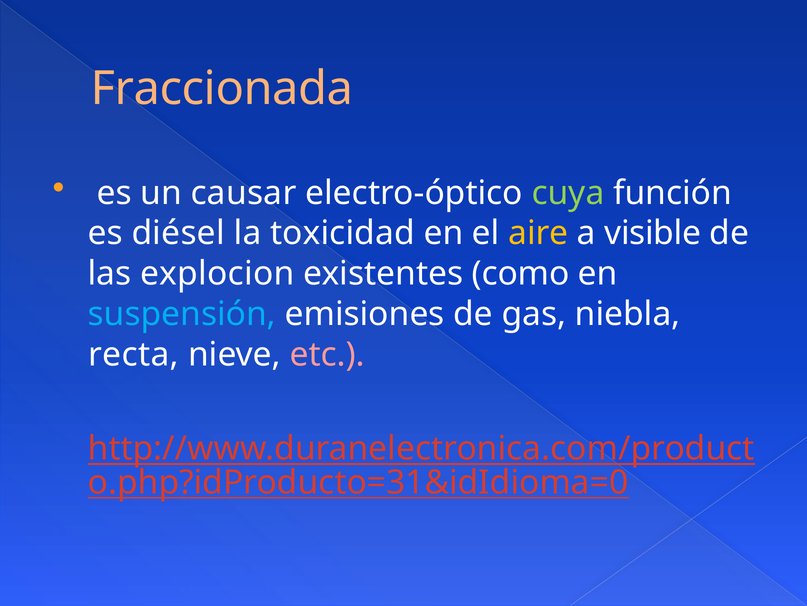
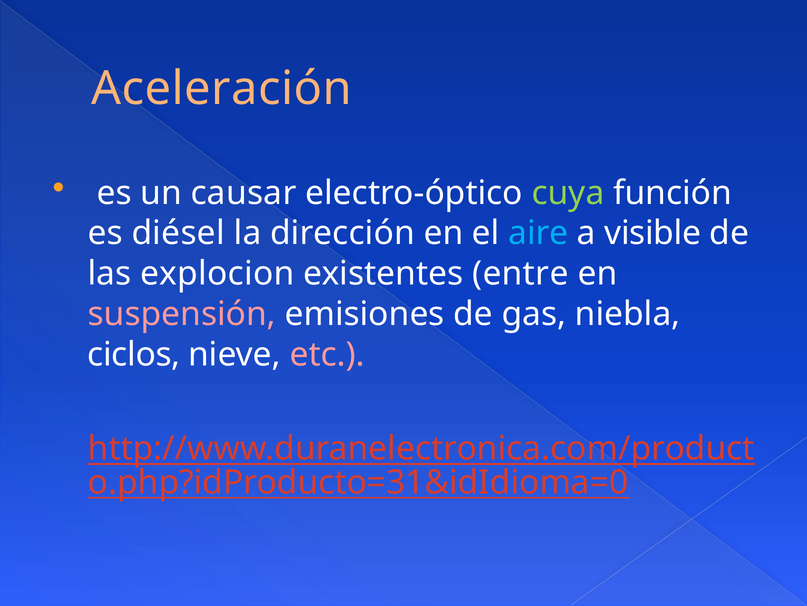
Fraccionada: Fraccionada -> Aceleración
toxicidad: toxicidad -> dirección
aire colour: yellow -> light blue
como: como -> entre
suspensión colour: light blue -> pink
recta: recta -> ciclos
